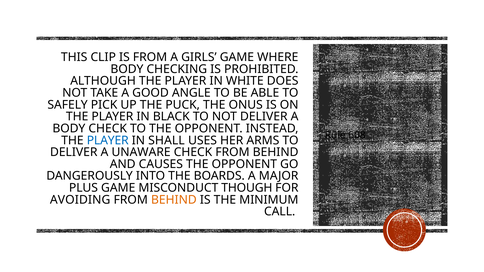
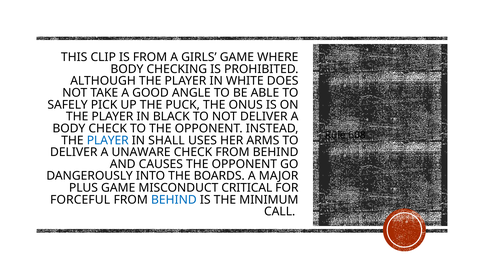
THOUGH: THOUGH -> CRITICAL
AVOIDING: AVOIDING -> FORCEFUL
BEHIND at (174, 200) colour: orange -> blue
